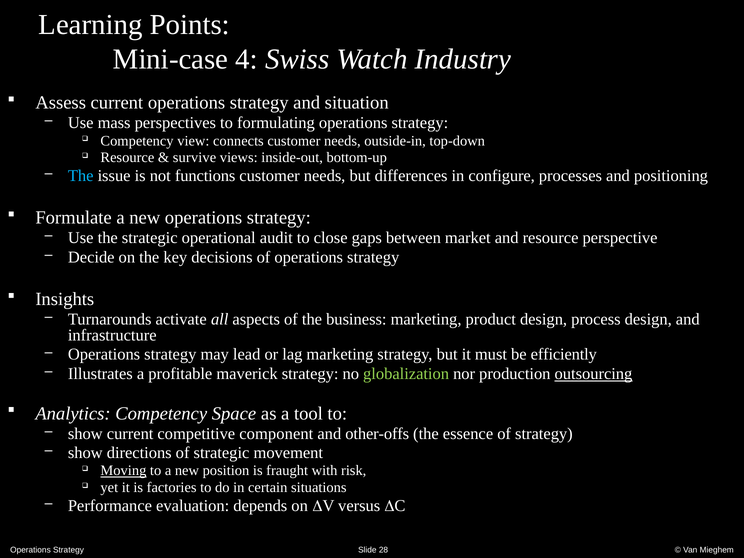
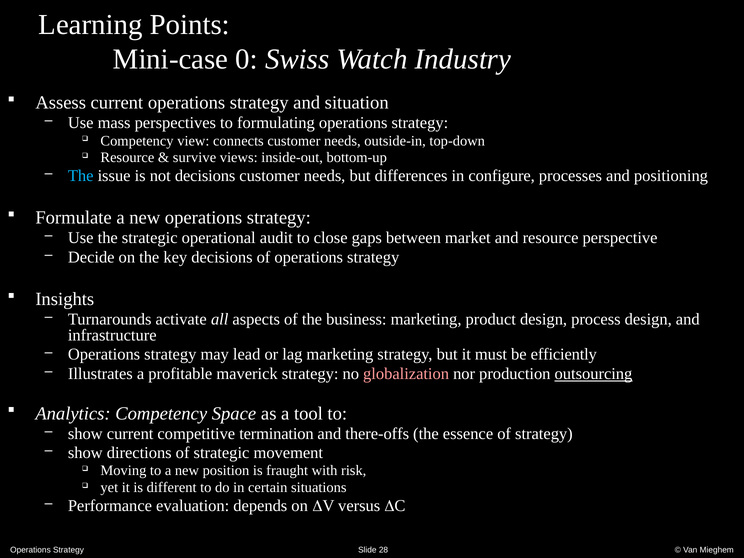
4: 4 -> 0
not functions: functions -> decisions
globalization colour: light green -> pink
component: component -> termination
other-offs: other-offs -> there-offs
Moving underline: present -> none
factories: factories -> different
